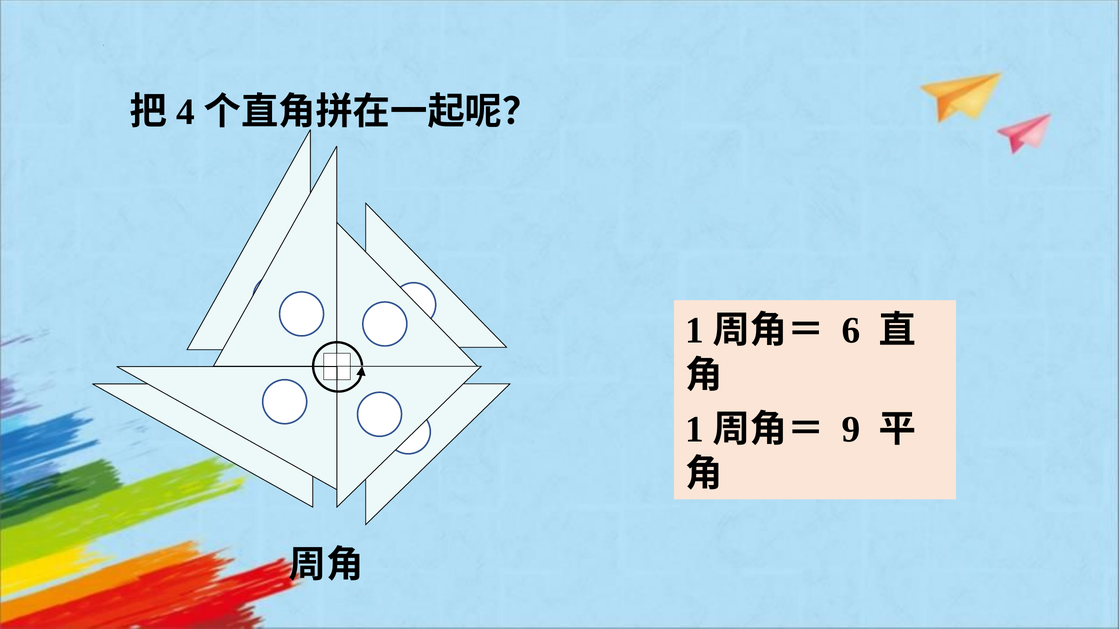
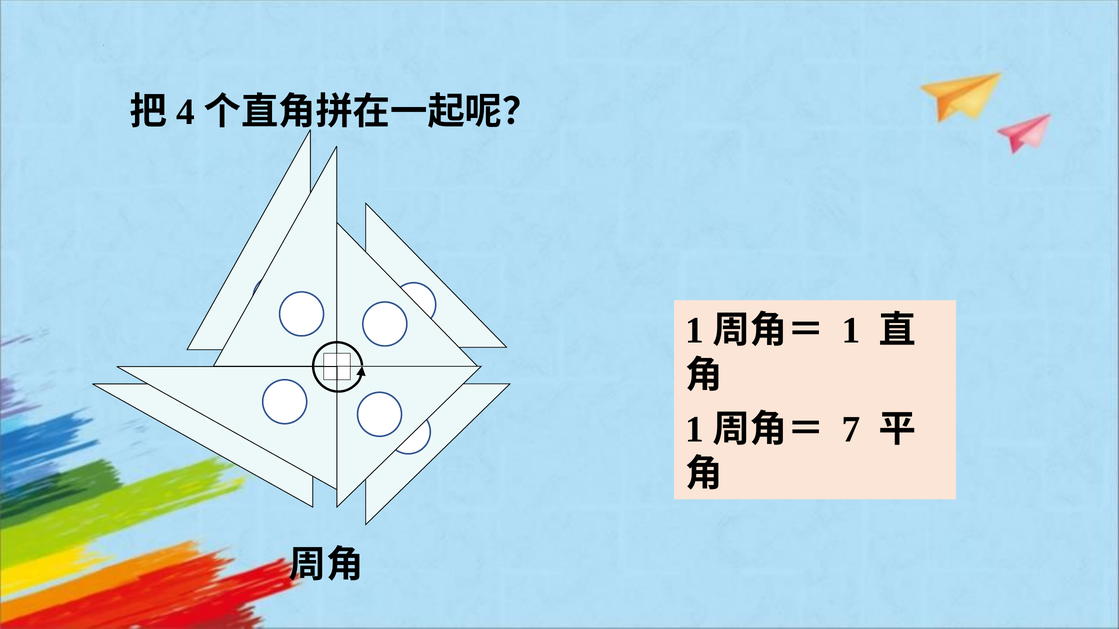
6: 6 -> 1
9: 9 -> 7
